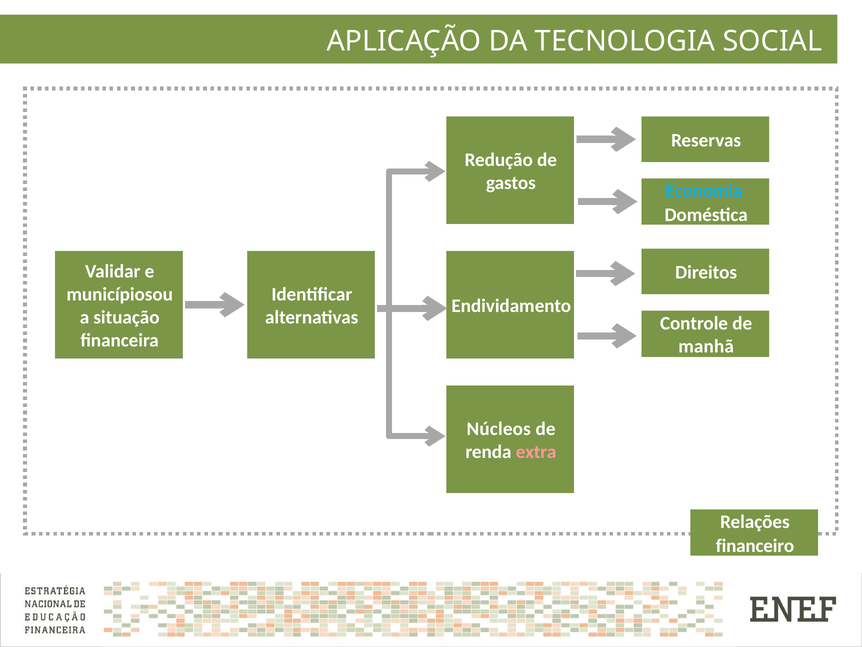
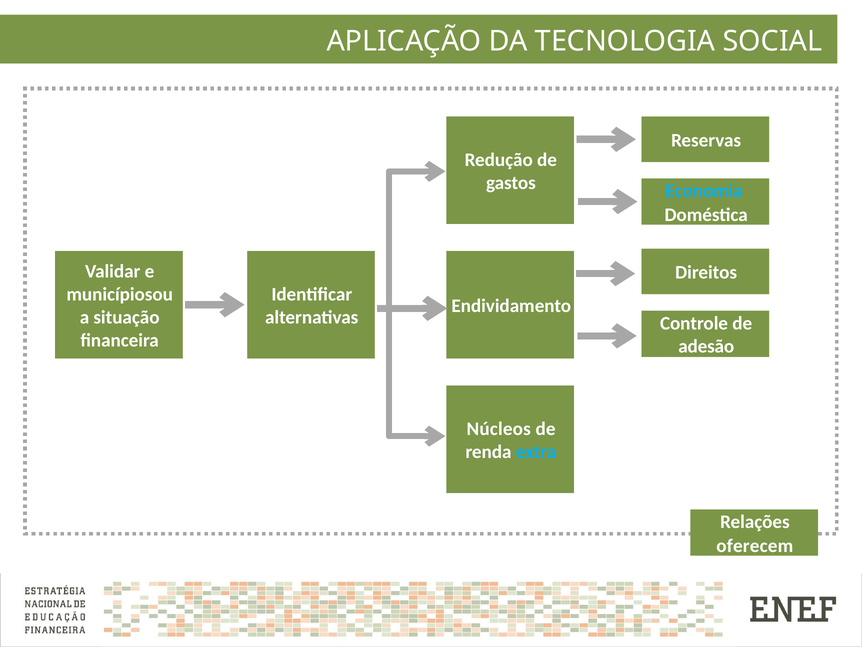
manhã: manhã -> adesão
extra colour: pink -> light blue
financeiro: financeiro -> oferecem
